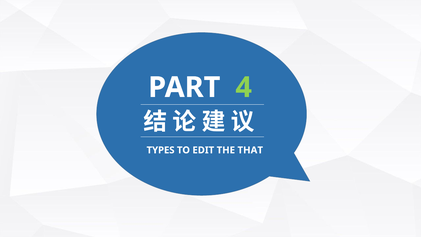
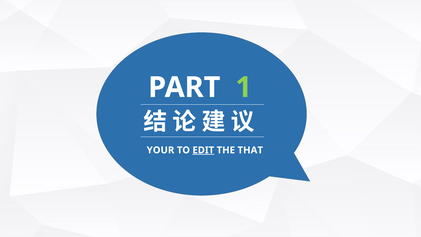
4: 4 -> 1
TYPES: TYPES -> YOUR
EDIT underline: none -> present
